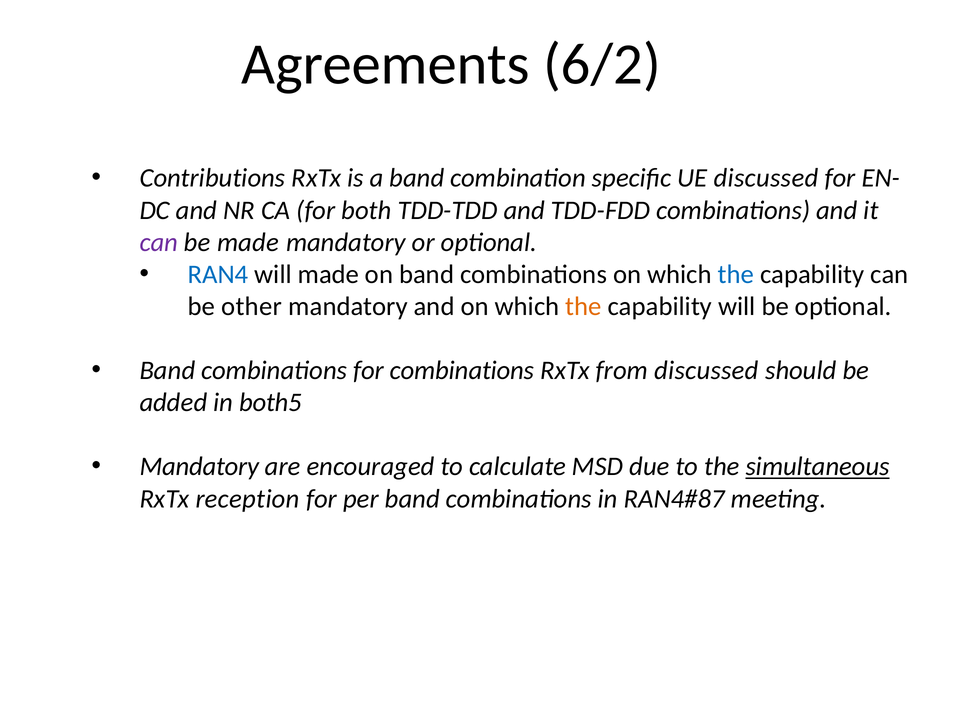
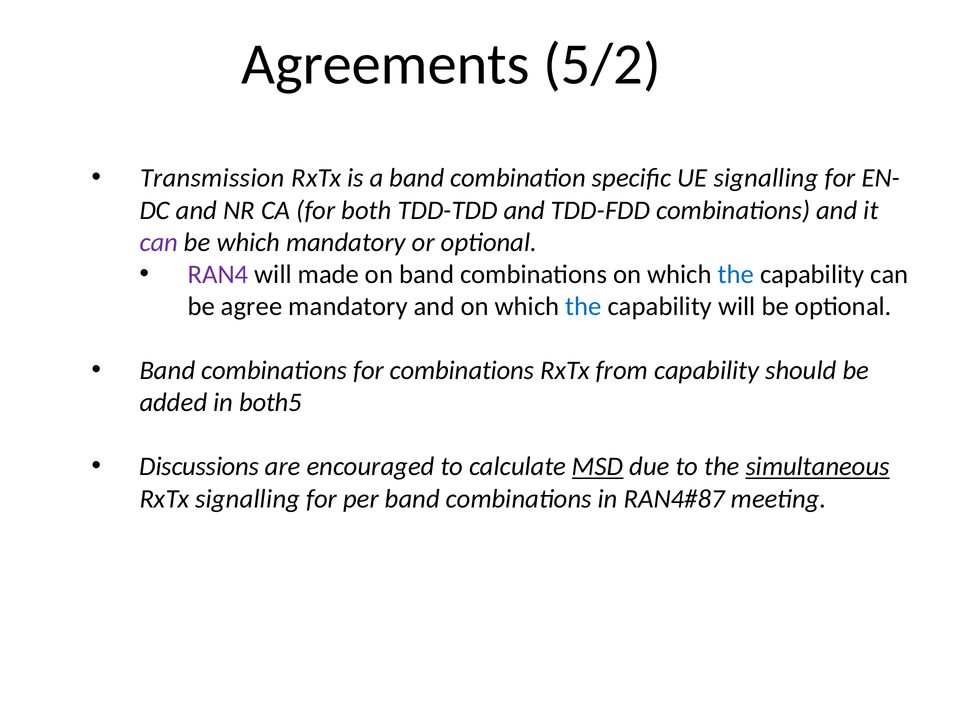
6/2: 6/2 -> 5/2
Contributions: Contributions -> Transmission
UE discussed: discussed -> signalling
be made: made -> which
RAN4 colour: blue -> purple
other: other -> agree
the at (584, 306) colour: orange -> blue
from discussed: discussed -> capability
Mandatory at (199, 467): Mandatory -> Discussions
MSD underline: none -> present
RxTx reception: reception -> signalling
